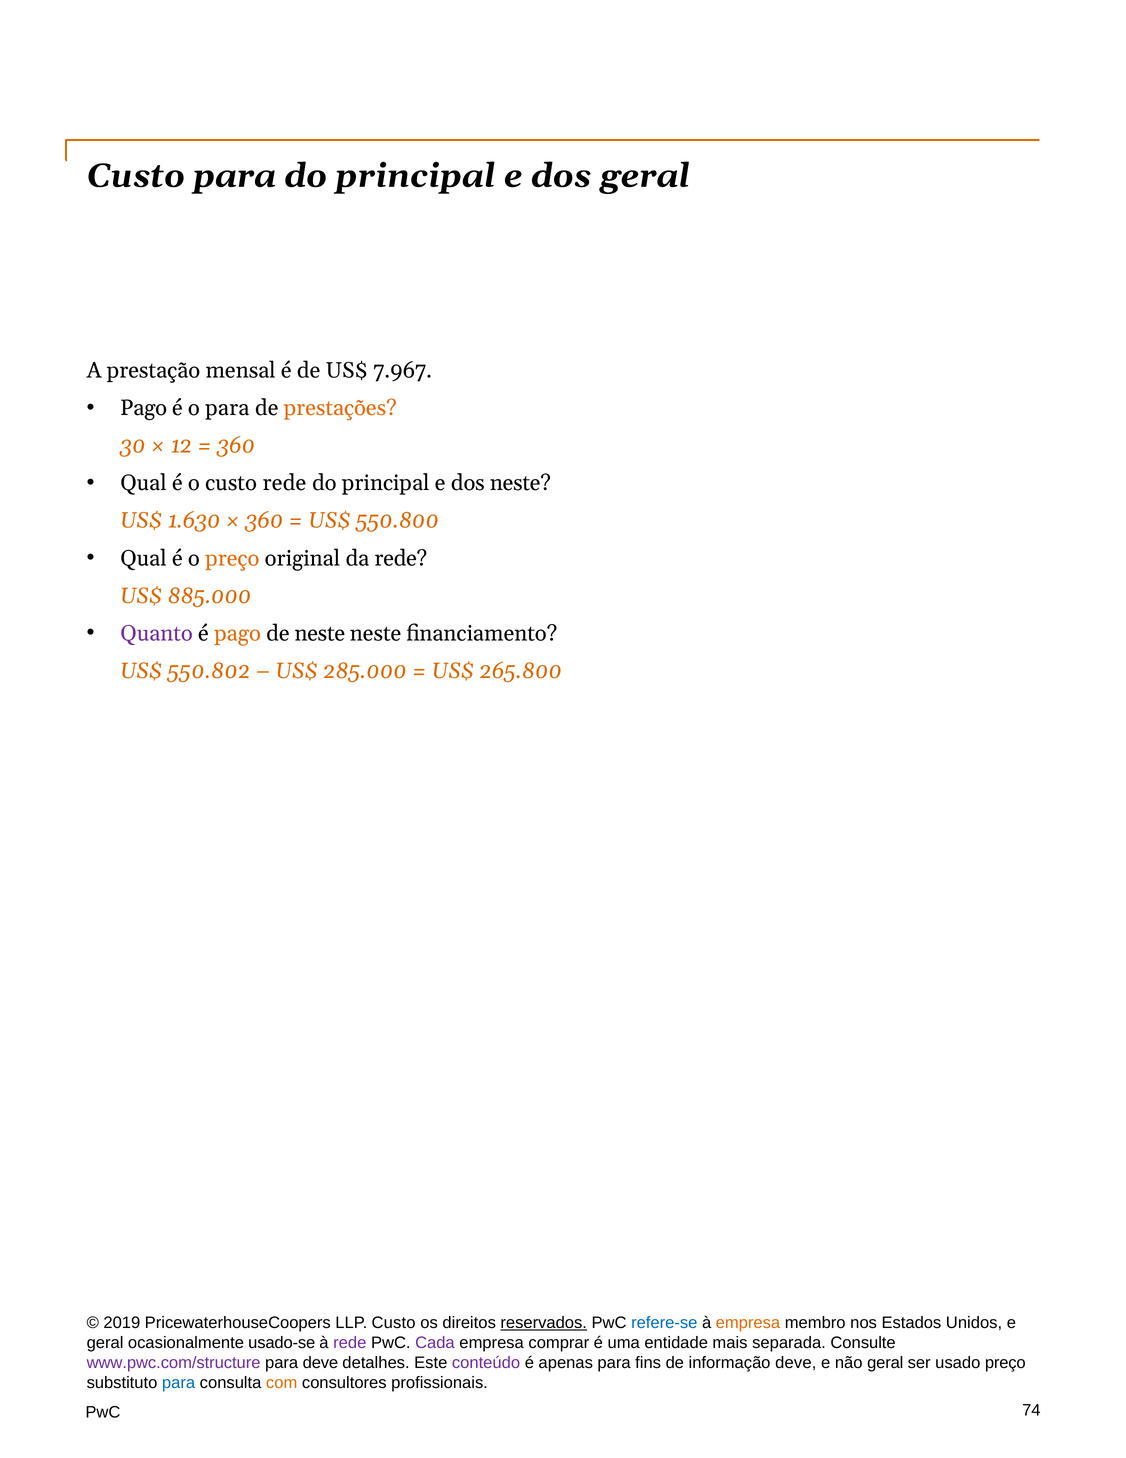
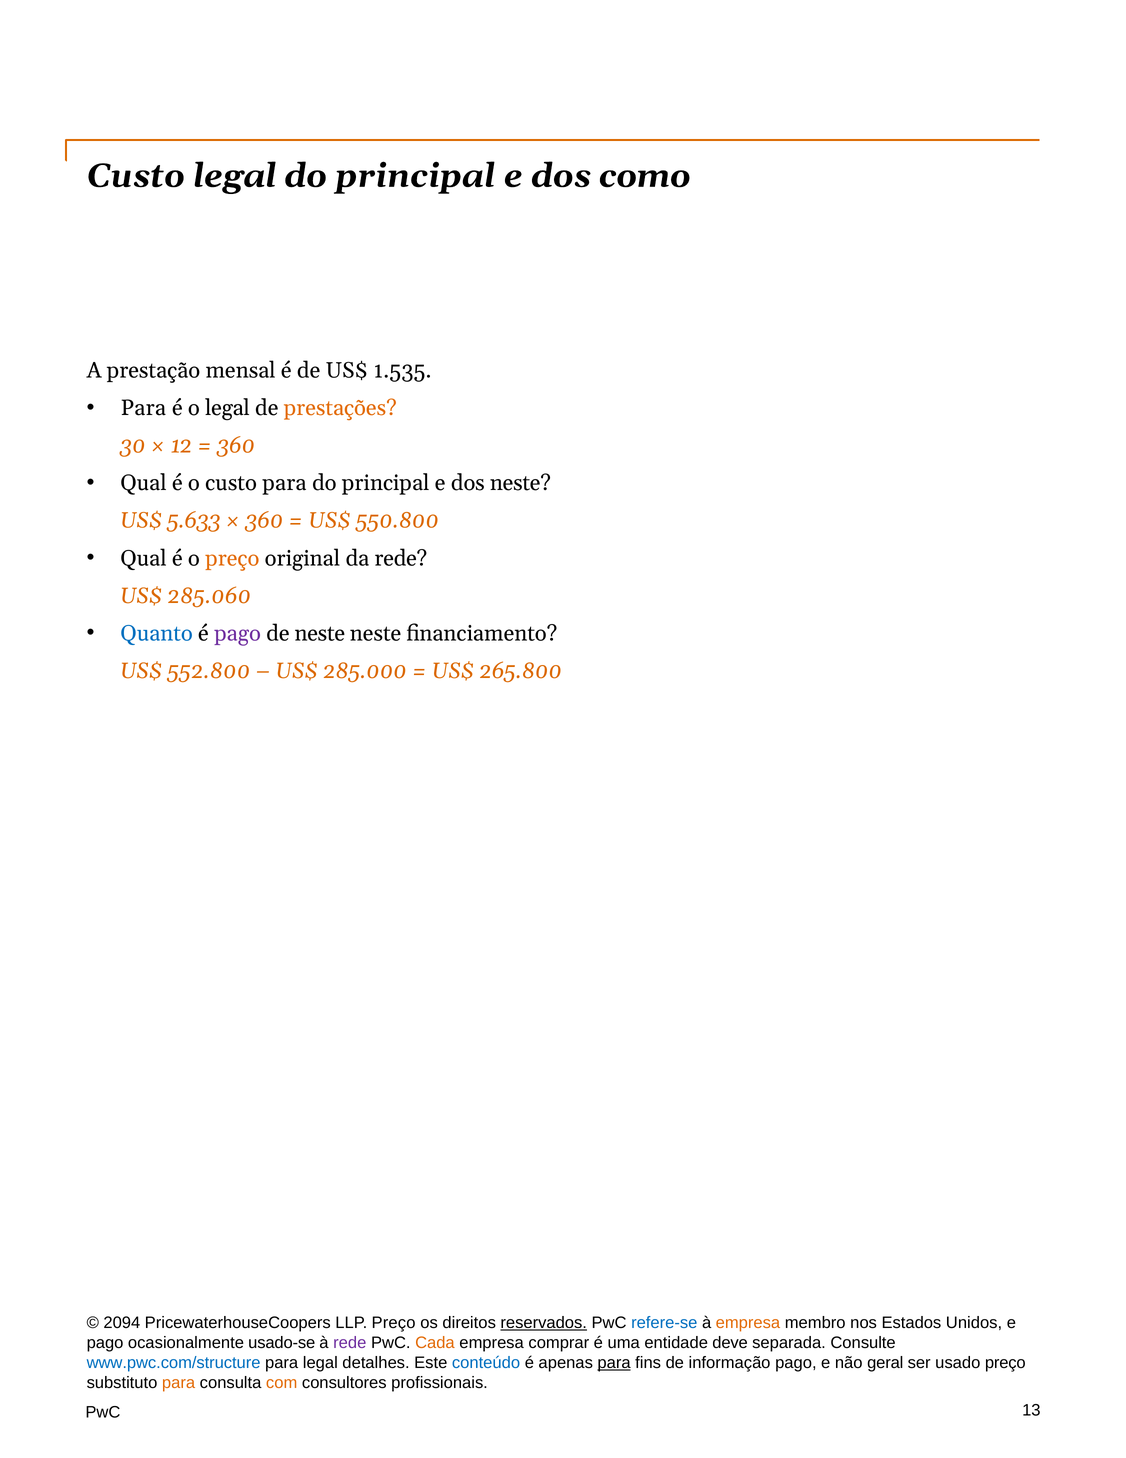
Custo para: para -> legal
dos geral: geral -> como
7.967: 7.967 -> 1.535
Pago at (144, 408): Pago -> Para
o para: para -> legal
custo rede: rede -> para
1.630: 1.630 -> 5.633
885.000: 885.000 -> 285.060
Quanto colour: purple -> blue
pago at (238, 633) colour: orange -> purple
550.802: 550.802 -> 552.800
2019: 2019 -> 2094
LLP Custo: Custo -> Preço
geral at (105, 1342): geral -> pago
Cada colour: purple -> orange
mais: mais -> deve
www.pwc.com/structure colour: purple -> blue
para deve: deve -> legal
conteúdo colour: purple -> blue
para at (614, 1362) underline: none -> present
informação deve: deve -> pago
para at (179, 1382) colour: blue -> orange
74: 74 -> 13
